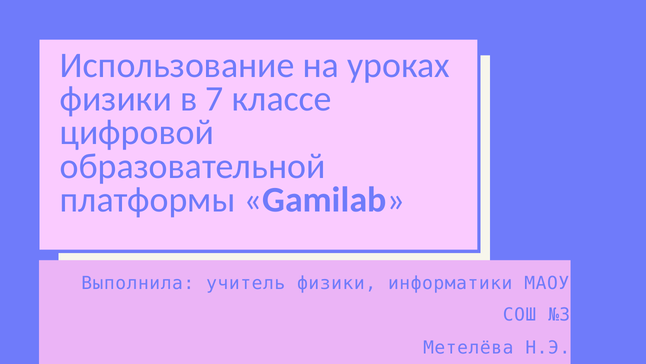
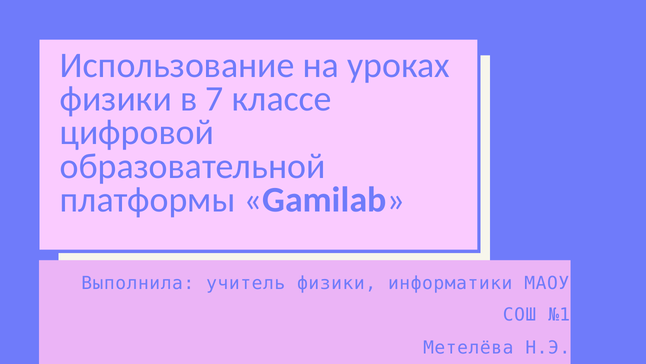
№3: №3 -> №1
